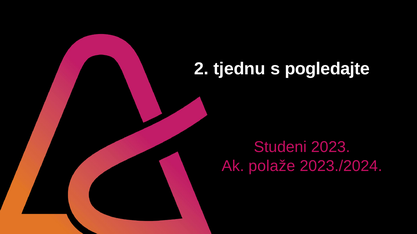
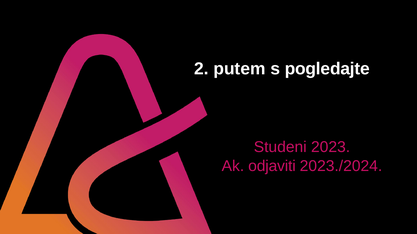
tjednu: tjednu -> putem
polaže: polaže -> odjaviti
